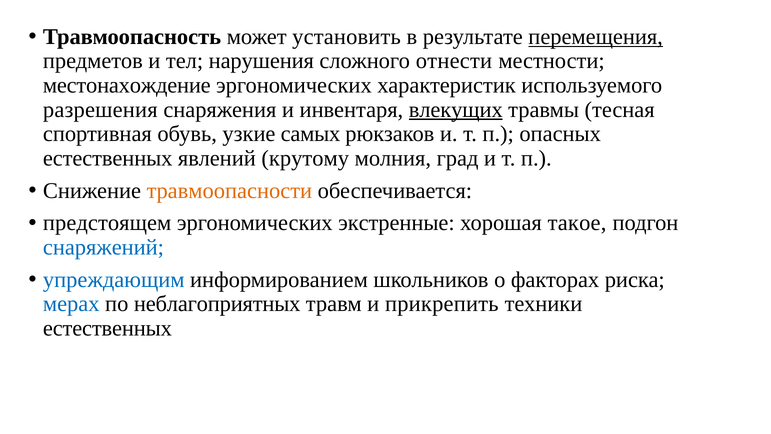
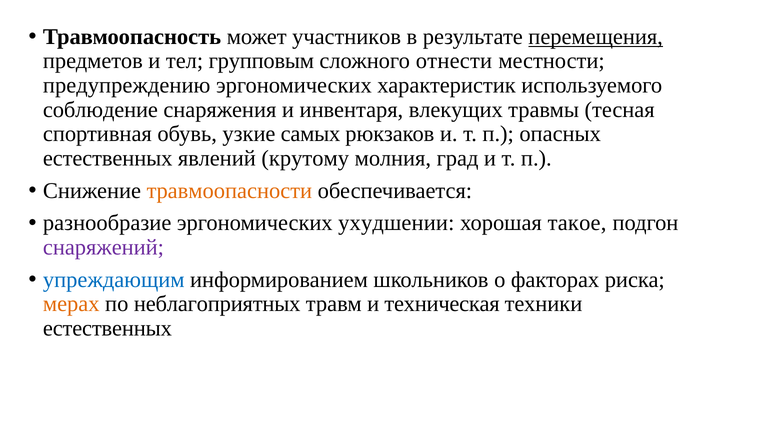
установить: установить -> участников
нарушения: нарушения -> групповым
местонахождение: местонахождение -> предупреждению
разрешения: разрешения -> соблюдение
влекущих underline: present -> none
предстоящем: предстоящем -> разнообразие
экстренные: экстренные -> ухудшении
снаряжений colour: blue -> purple
мерах colour: blue -> orange
прикрепить: прикрепить -> техническая
